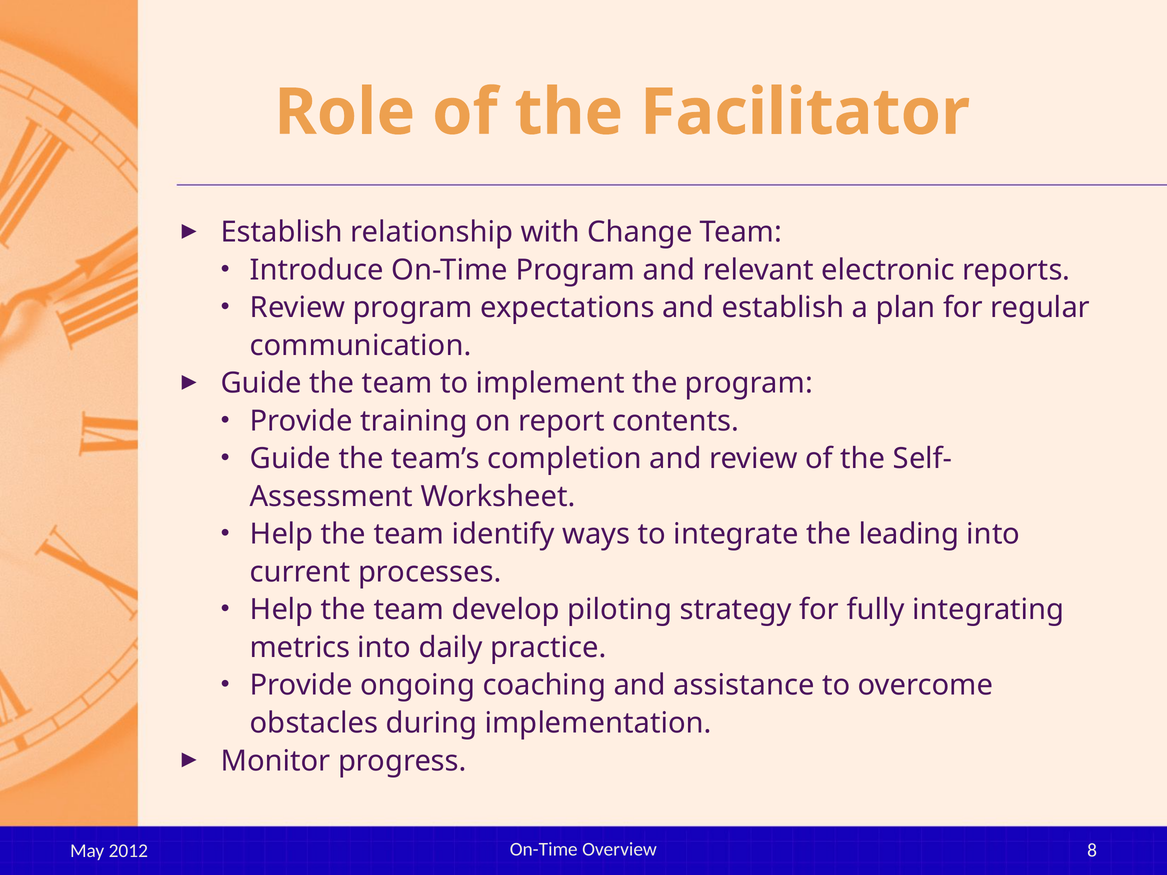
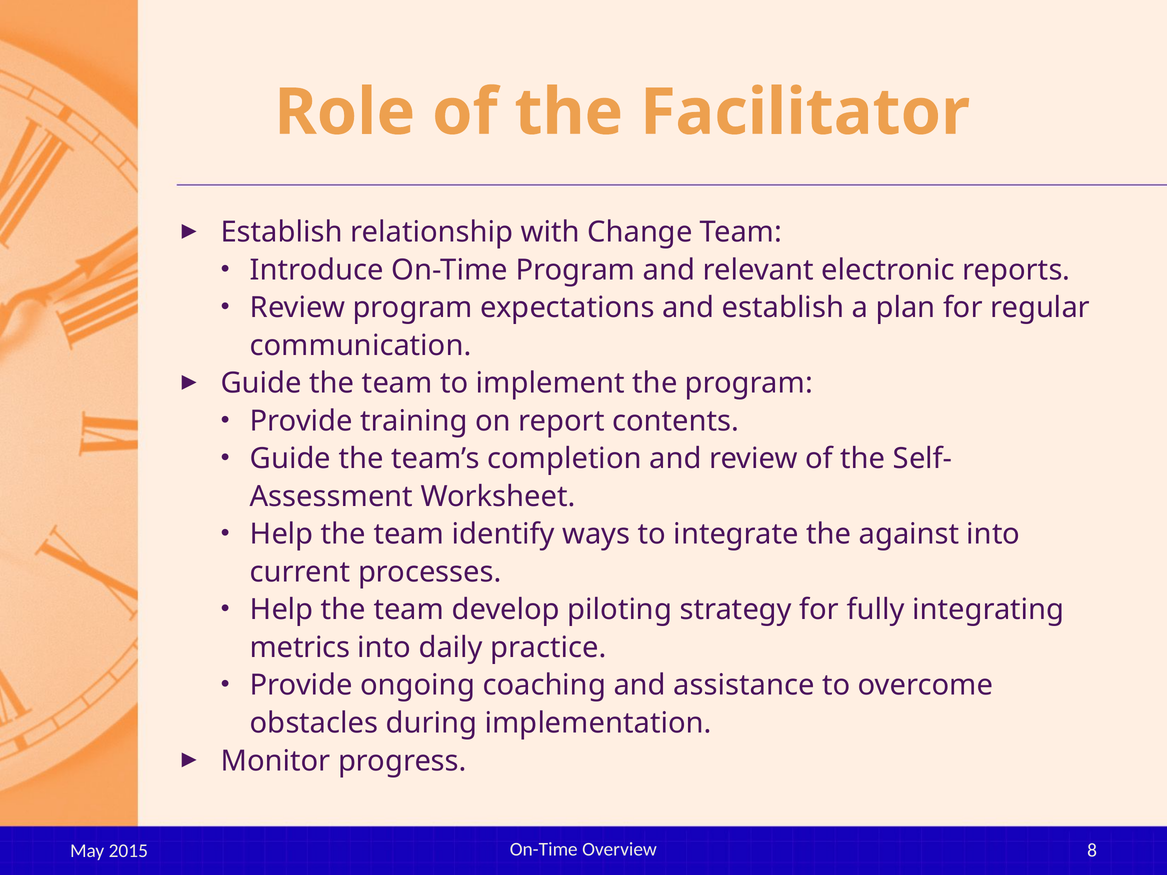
leading: leading -> against
2012: 2012 -> 2015
